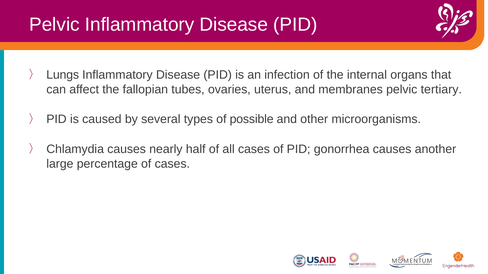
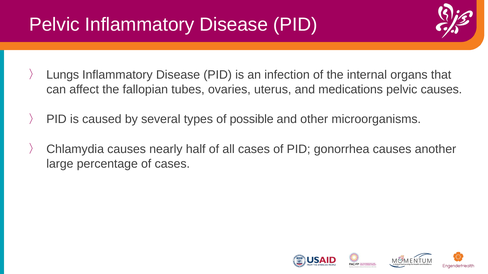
membranes: membranes -> medications
pelvic tertiary: tertiary -> causes
